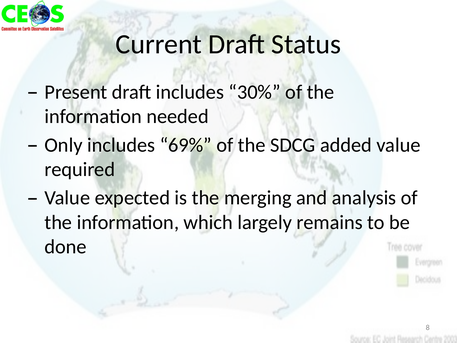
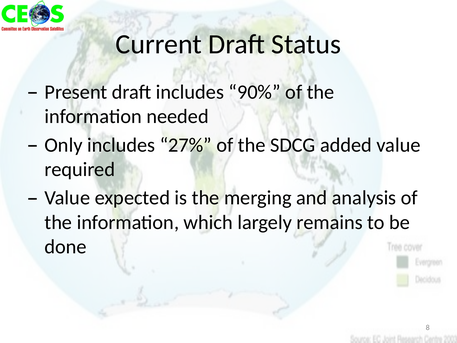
30%: 30% -> 90%
69%: 69% -> 27%
